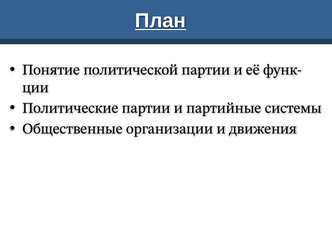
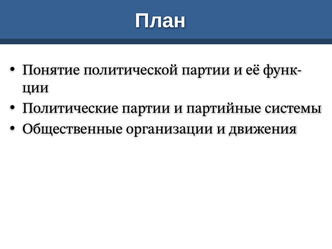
План underline: present -> none
